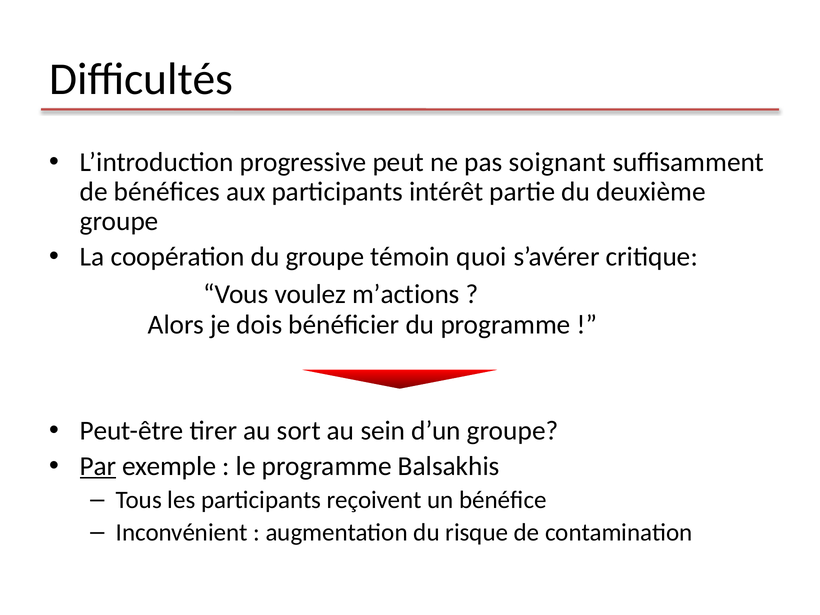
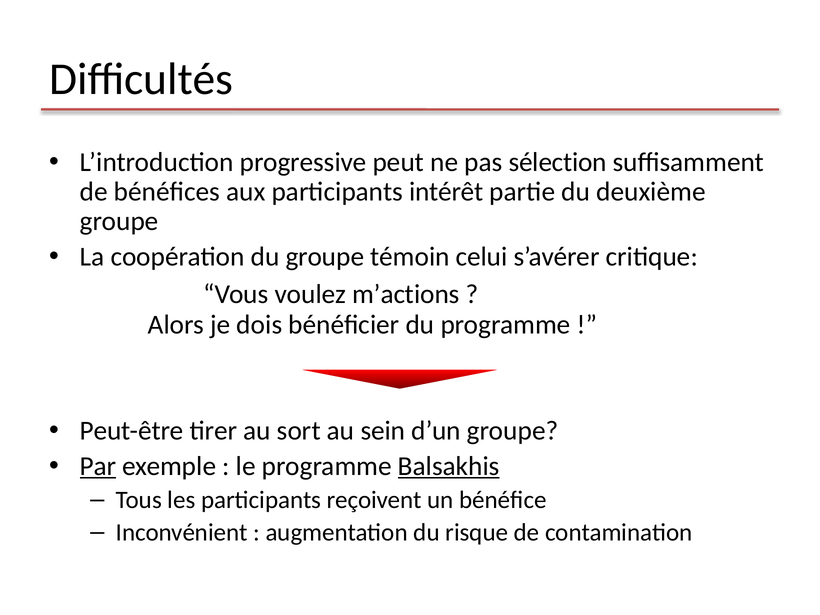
soignant: soignant -> sélection
quoi: quoi -> celui
Balsakhis underline: none -> present
